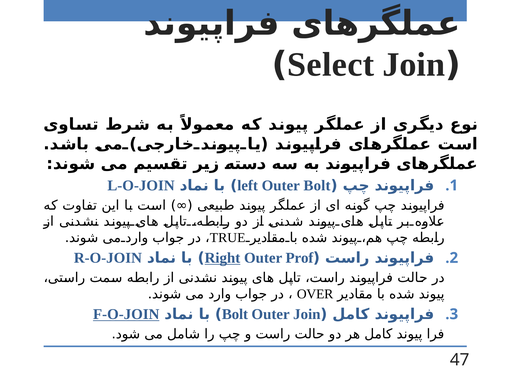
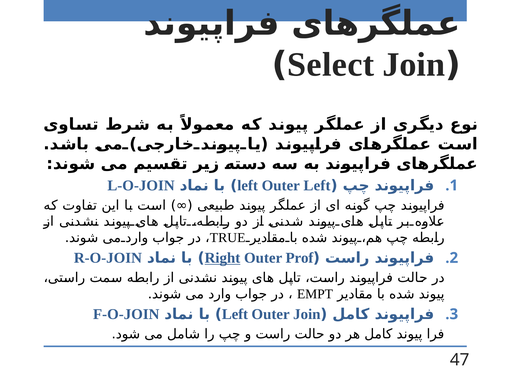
Outer Bolt: Bolt -> Left
OVER: OVER -> EMPT
F-O-JOIN underline: present -> none
Bolt at (235, 315): Bolt -> Left
